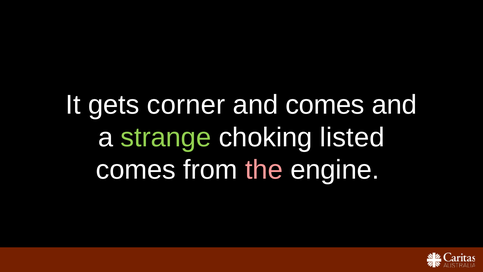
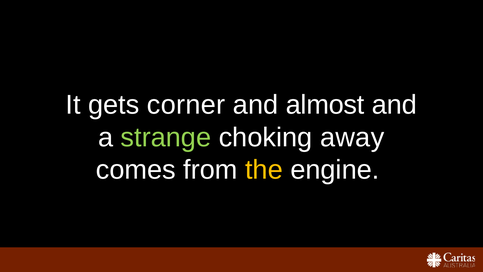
and comes: comes -> almost
listed: listed -> away
the colour: pink -> yellow
